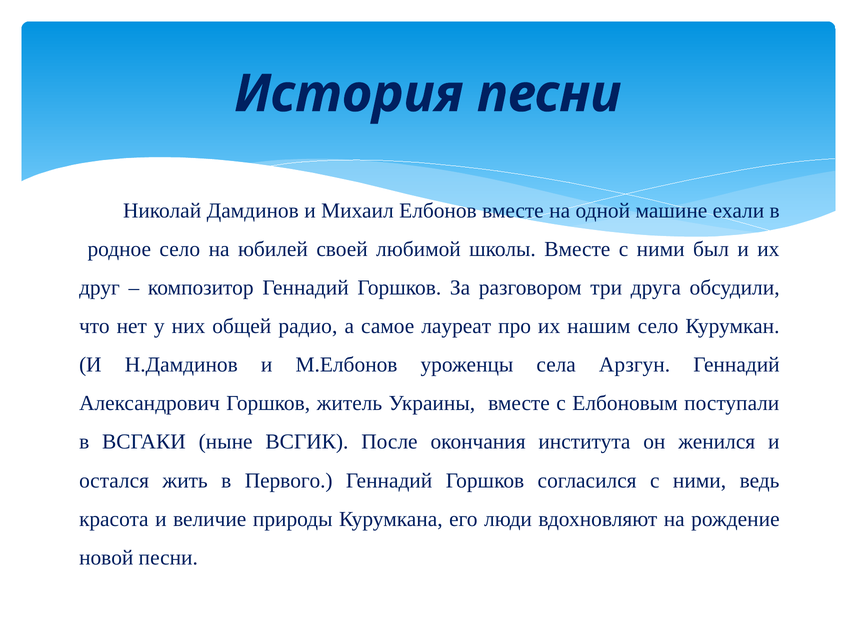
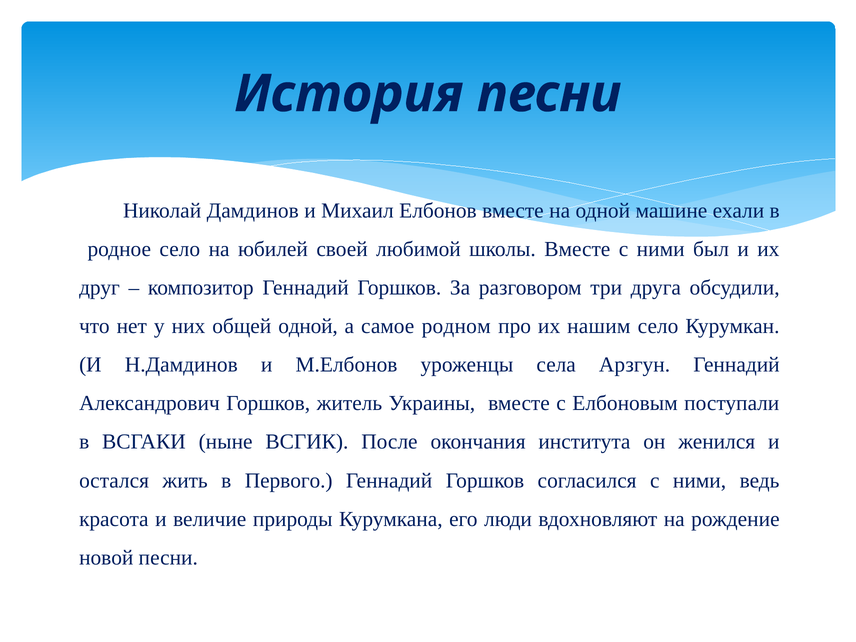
общей радио: радио -> одной
лауреат: лауреат -> родном
